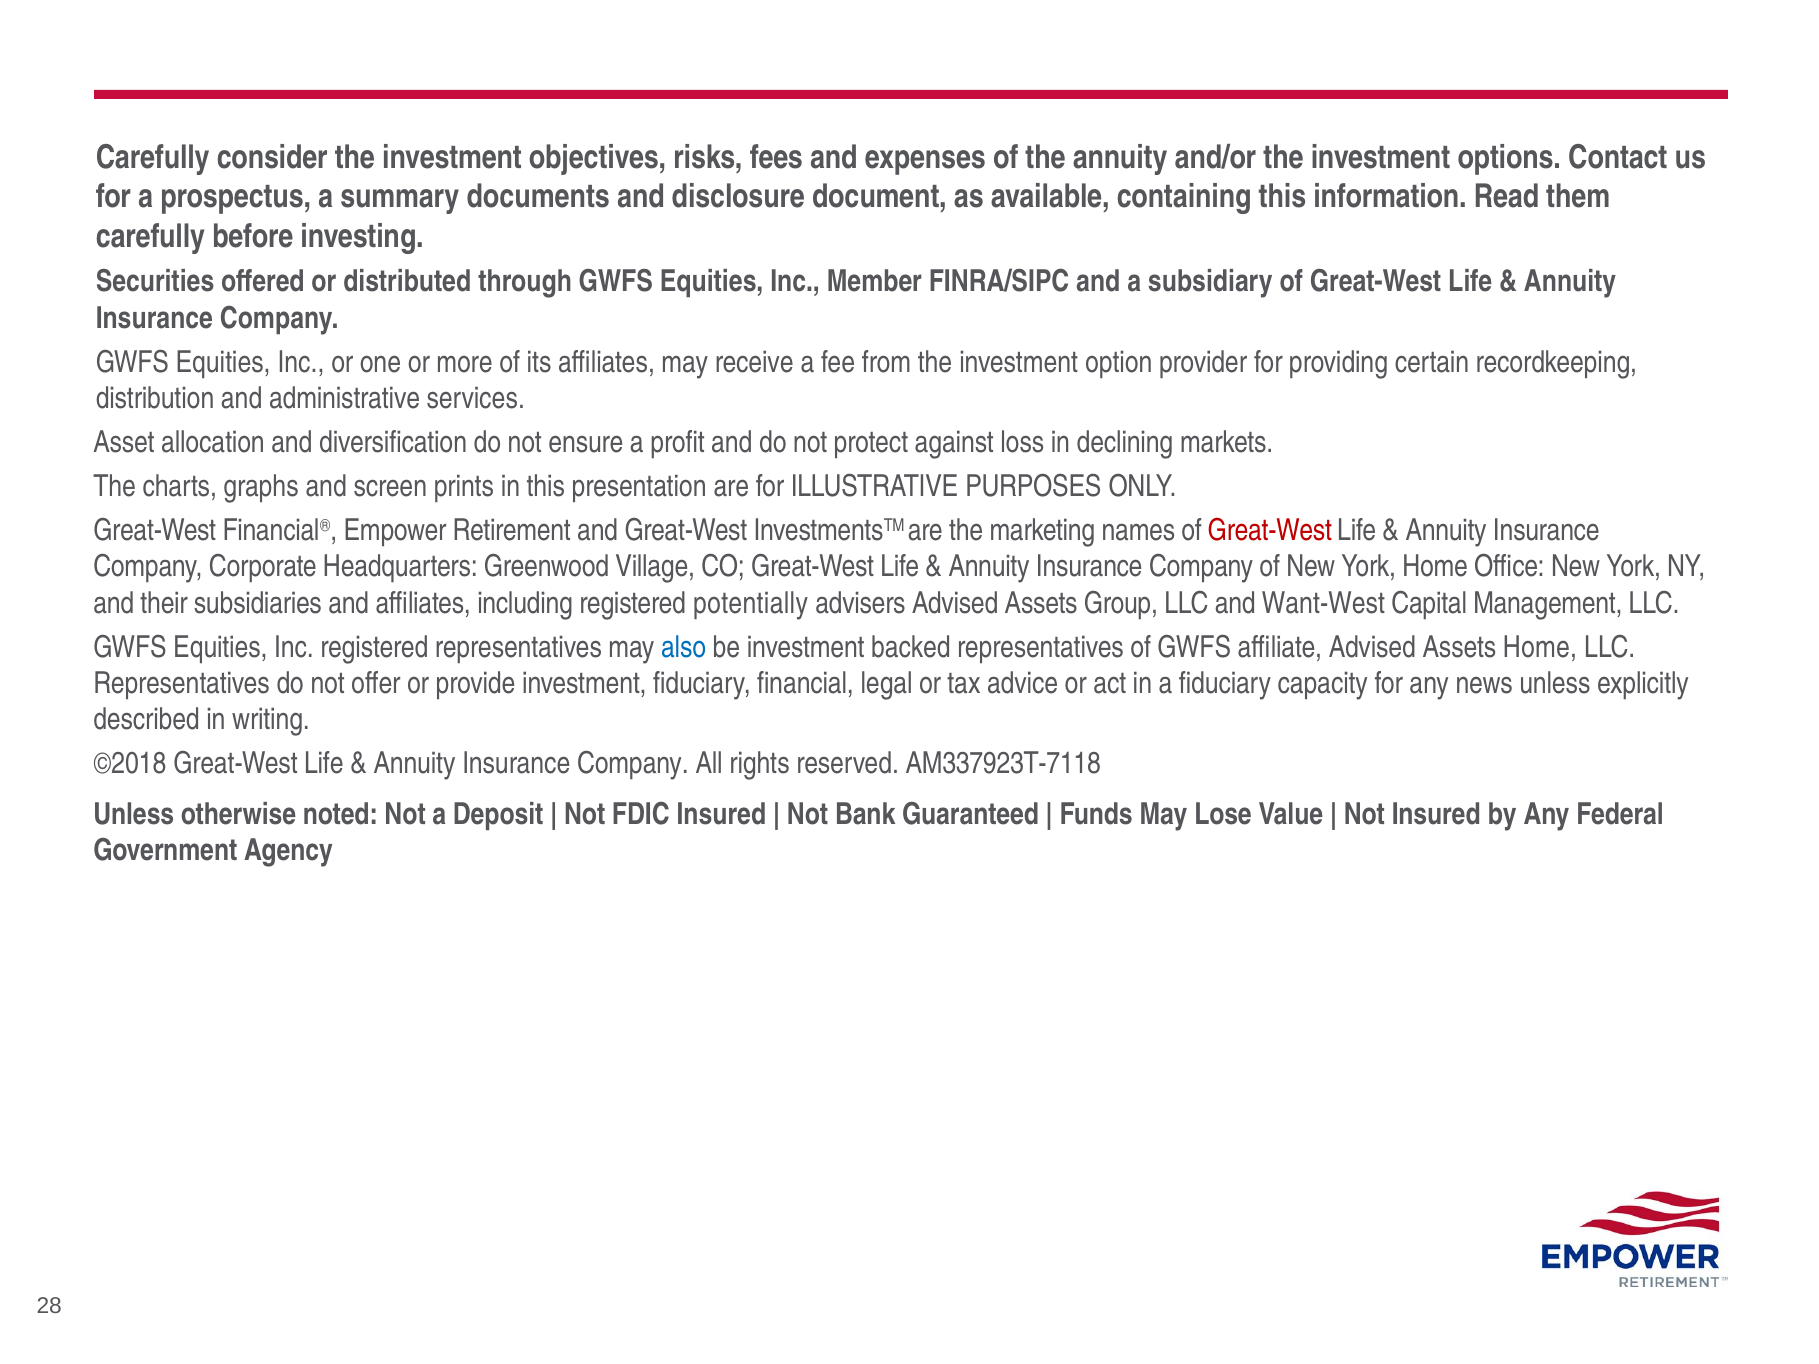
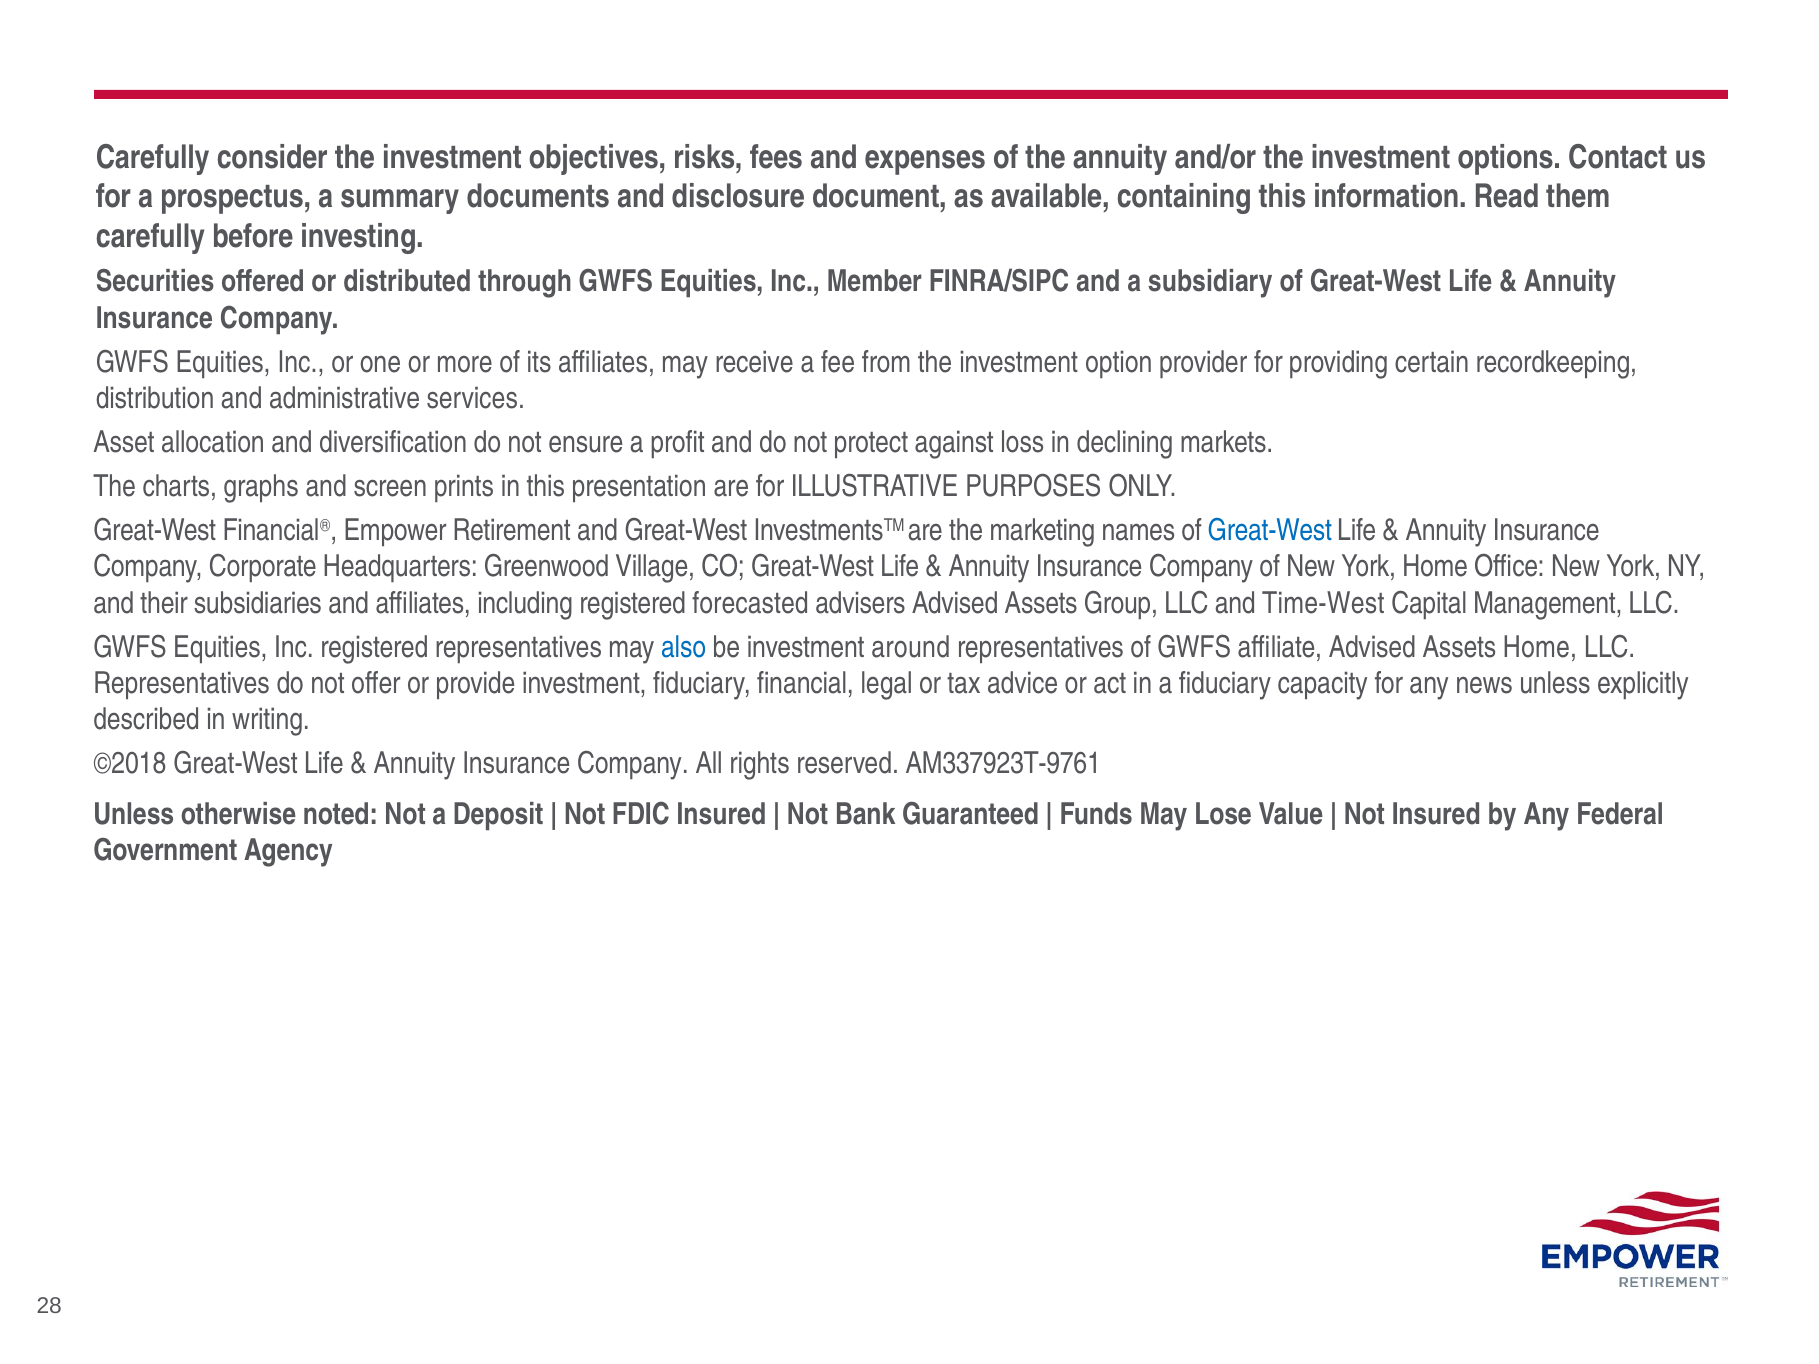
Great-West at (1270, 530) colour: red -> blue
potentially: potentially -> forecasted
Want-West: Want-West -> Time-West
backed: backed -> around
AM337923T-7118: AM337923T-7118 -> AM337923T-9761
